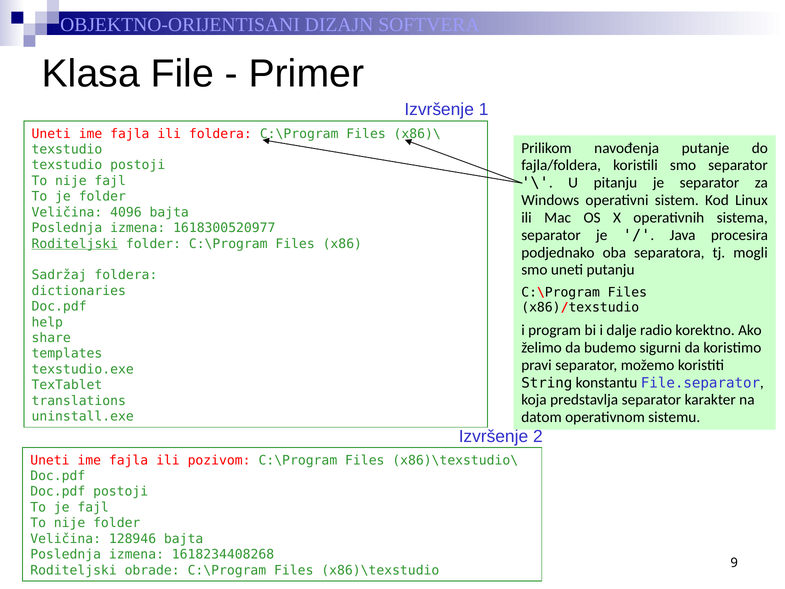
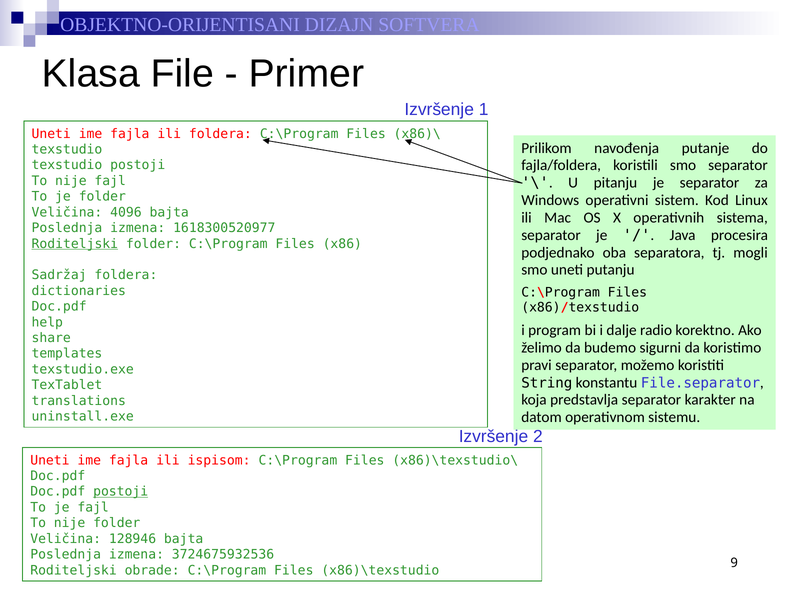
pozivom: pozivom -> ispisom
postoji at (121, 491) underline: none -> present
1618234408268: 1618234408268 -> 3724675932536
